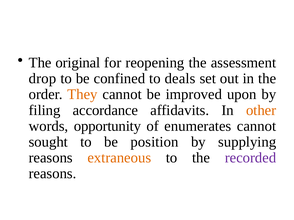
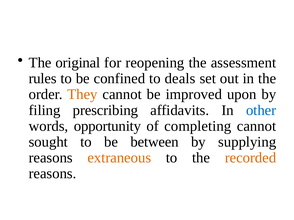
drop: drop -> rules
accordance: accordance -> prescribing
other colour: orange -> blue
enumerates: enumerates -> completing
position: position -> between
recorded colour: purple -> orange
